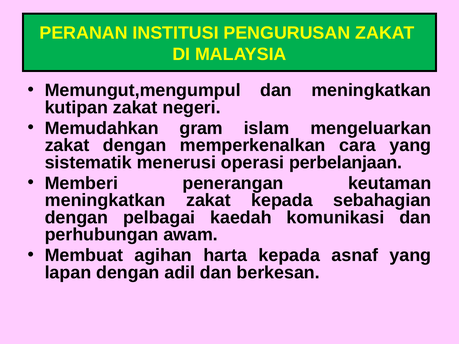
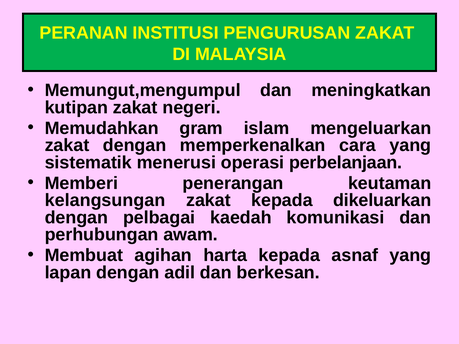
meningkatkan at (105, 200): meningkatkan -> kelangsungan
sebahagian: sebahagian -> dikeluarkan
